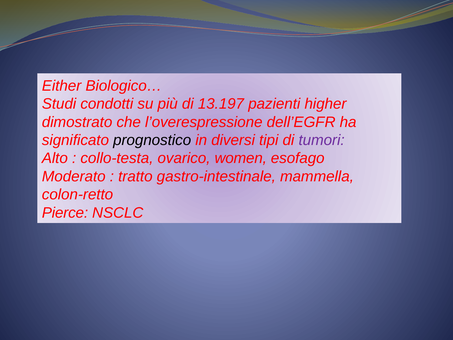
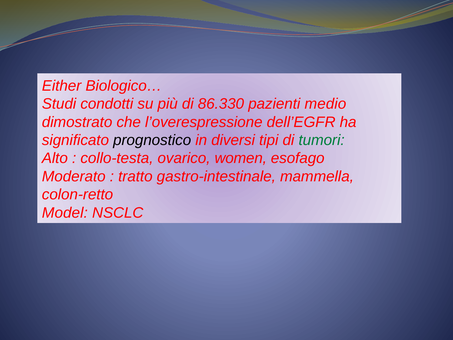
13.197: 13.197 -> 86.330
higher: higher -> medio
tumori colour: purple -> green
Pierce: Pierce -> Model
